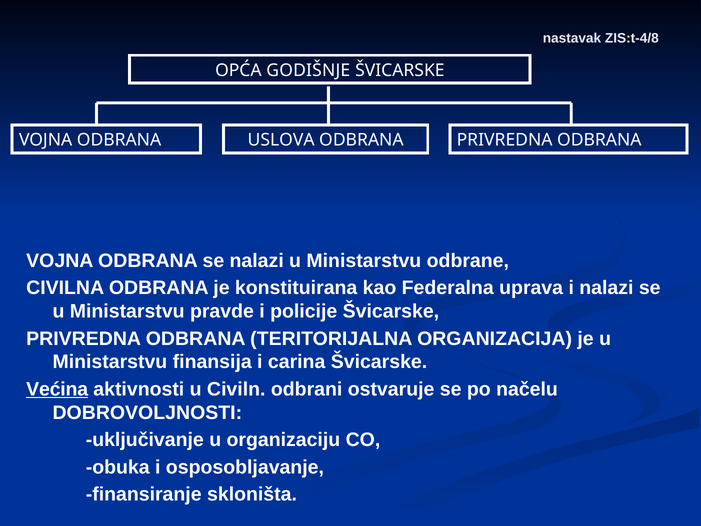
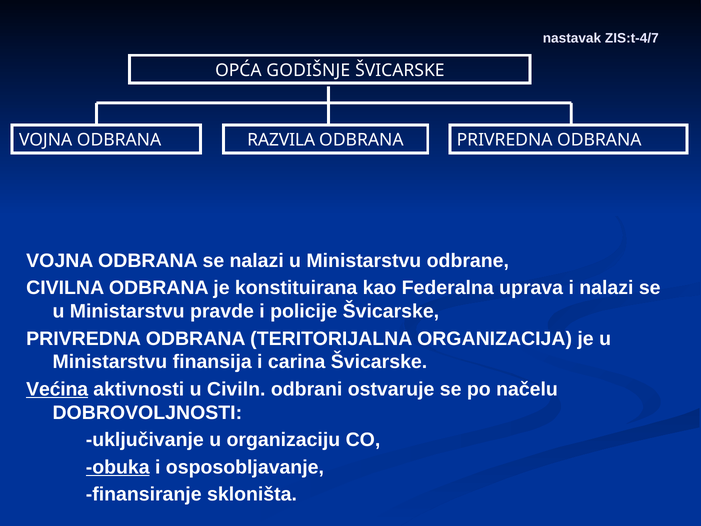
ZIS:t-4/8: ZIS:t-4/8 -> ZIS:t-4/7
USLOVA: USLOVA -> RAZVILA
obuka underline: none -> present
